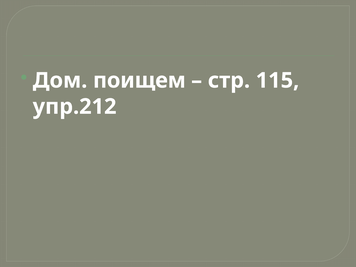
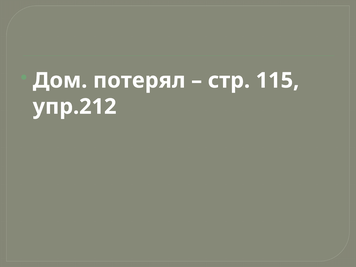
поищем: поищем -> потерял
